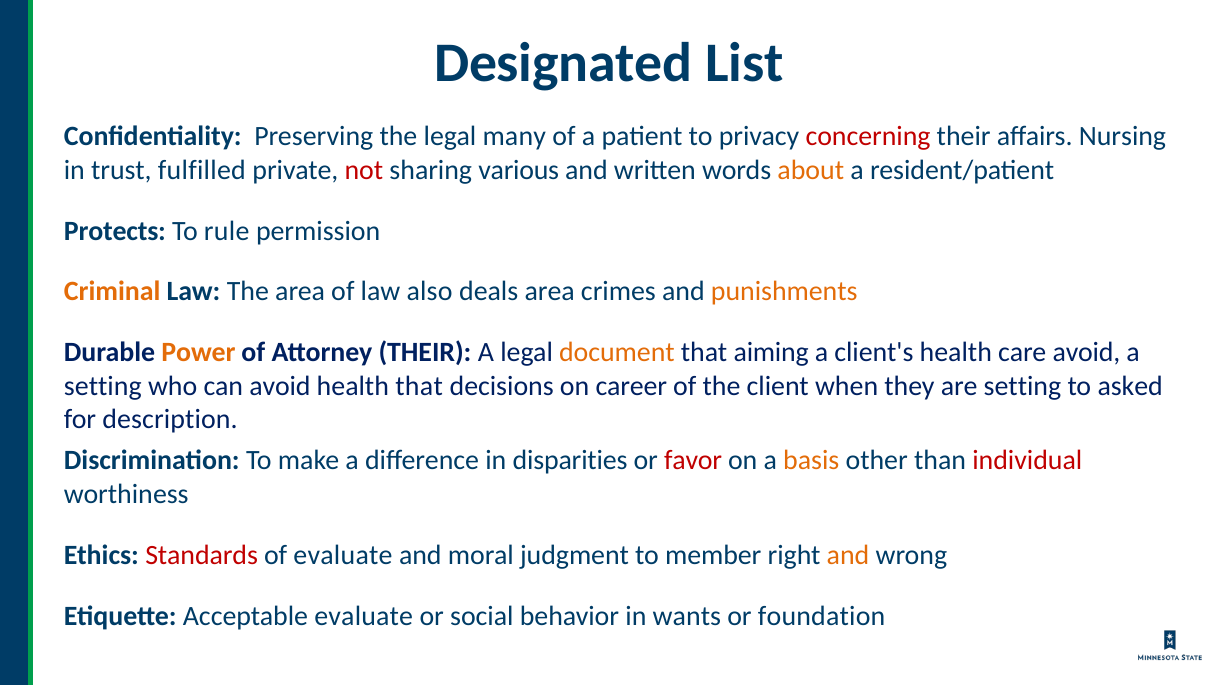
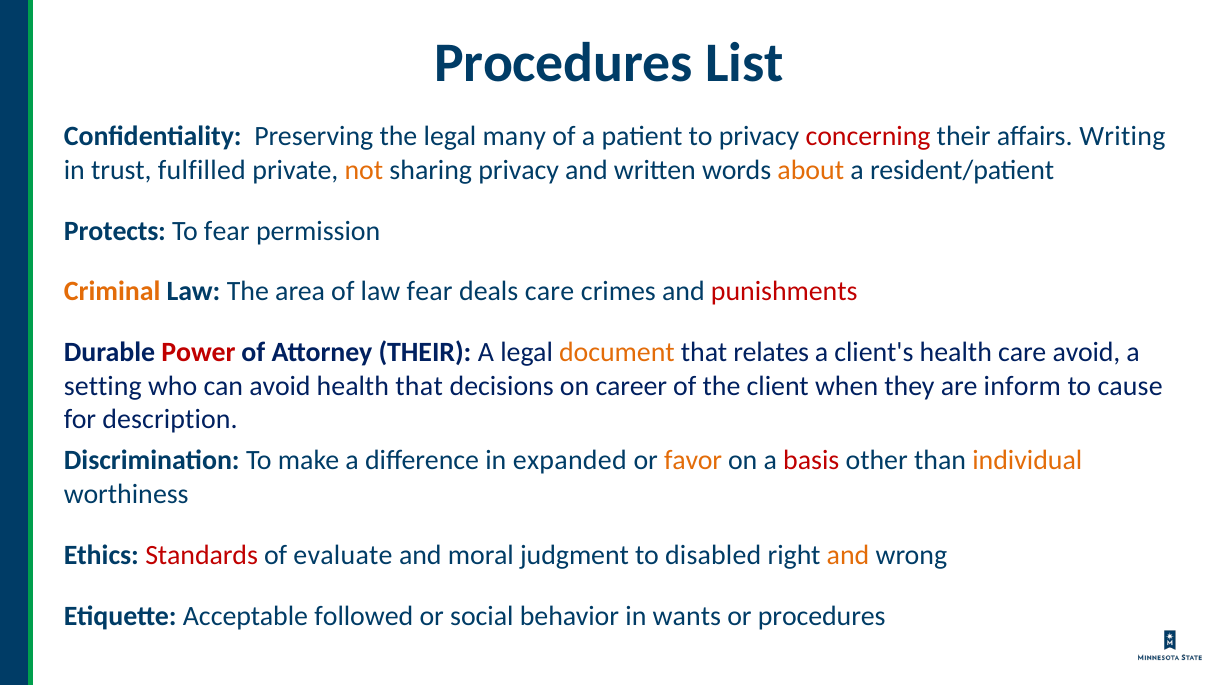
Designated at (563, 63): Designated -> Procedures
Nursing: Nursing -> Writing
not colour: red -> orange
sharing various: various -> privacy
To rule: rule -> fear
law also: also -> fear
deals area: area -> care
punishments colour: orange -> red
Power colour: orange -> red
aiming: aiming -> relates
are setting: setting -> inform
asked: asked -> cause
disparities: disparities -> expanded
favor colour: red -> orange
basis colour: orange -> red
individual colour: red -> orange
member: member -> disabled
Acceptable evaluate: evaluate -> followed
or foundation: foundation -> procedures
